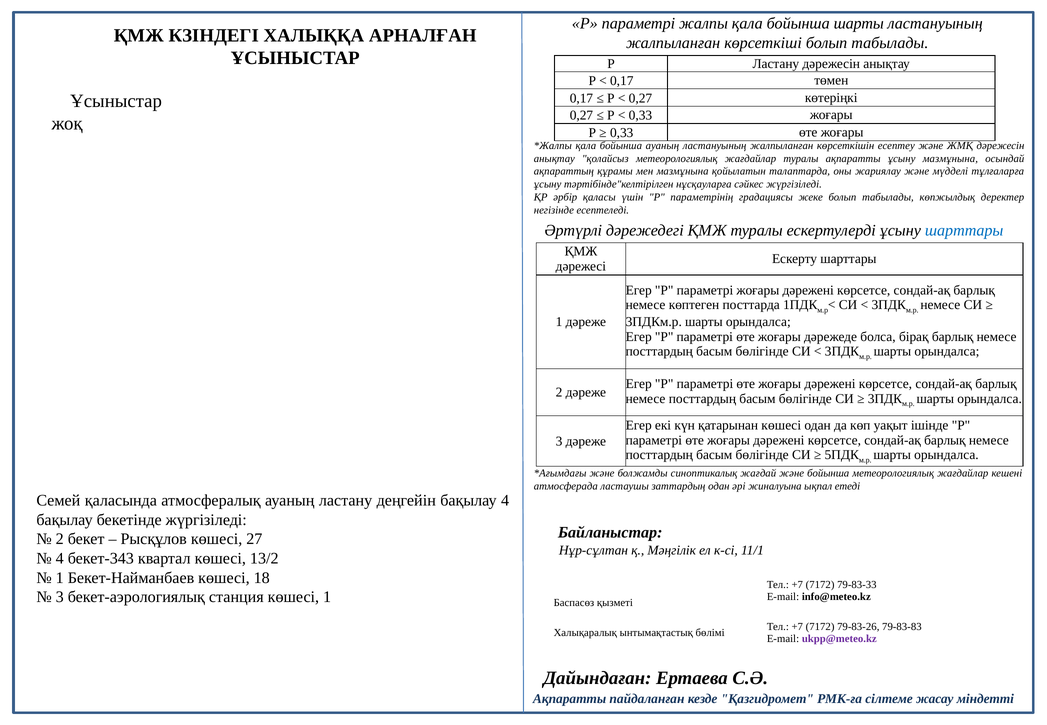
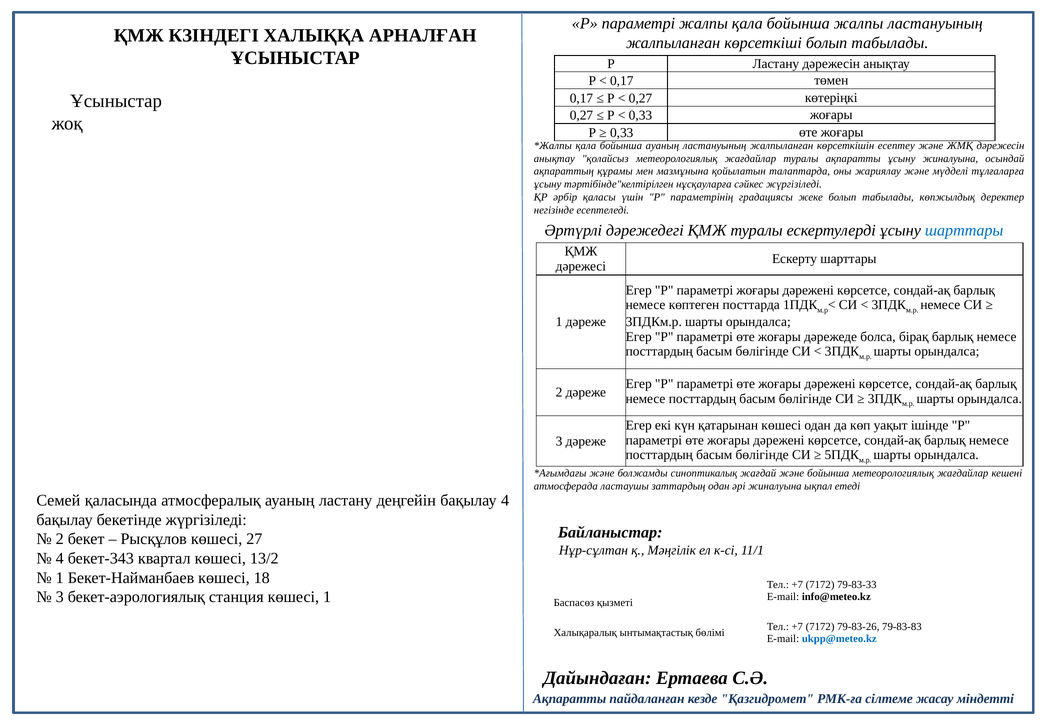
бойынша шарты: шарты -> жалпы
ұсыну мазмұнына: мазмұнына -> жиналуына
ukpp@meteo.kz colour: purple -> blue
